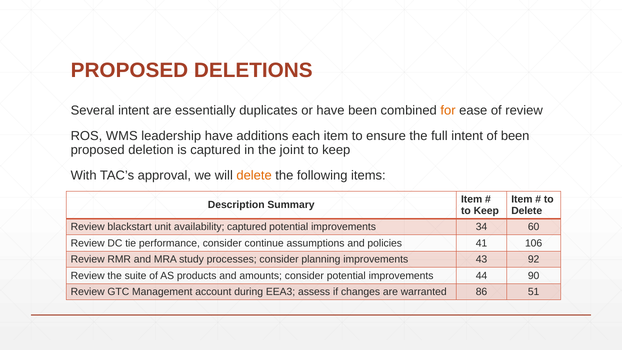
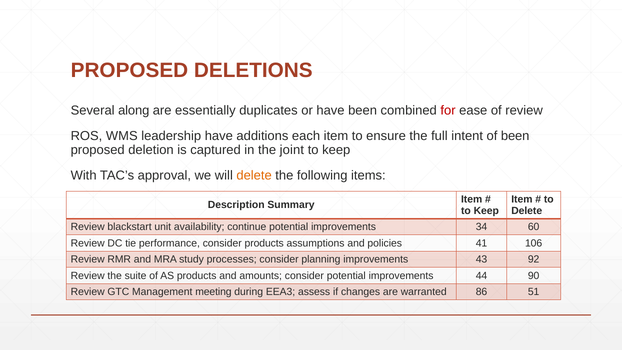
Several intent: intent -> along
for colour: orange -> red
availability captured: captured -> continue
consider continue: continue -> products
account: account -> meeting
